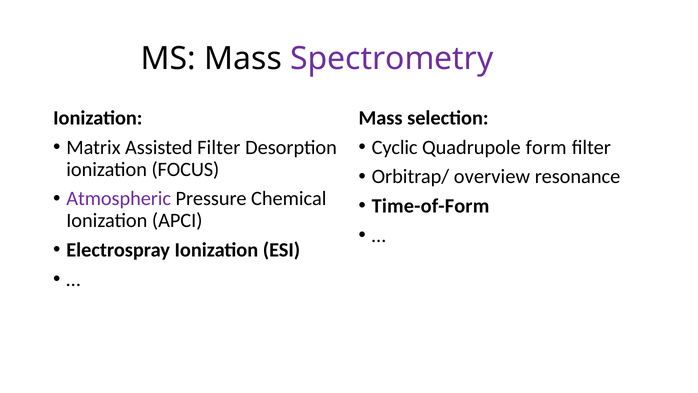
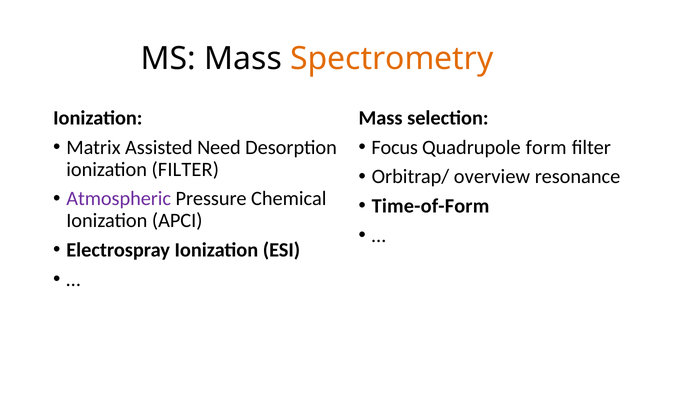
Spectrometry colour: purple -> orange
Assisted Filter: Filter -> Need
Cyclic: Cyclic -> Focus
ionization FOCUS: FOCUS -> FILTER
